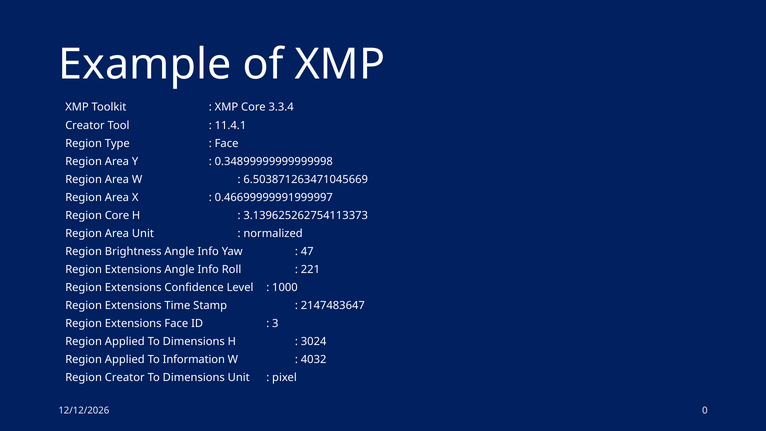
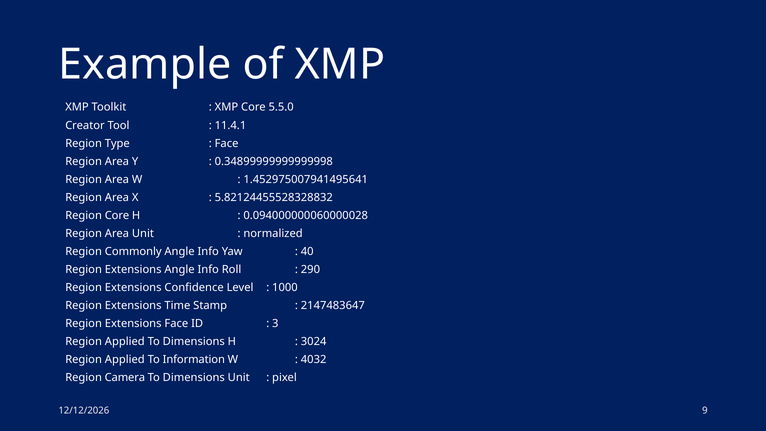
3.3.4: 3.3.4 -> 5.5.0
6.503871263471045669: 6.503871263471045669 -> 1.452975007941495641
0.46699999991999997: 0.46699999991999997 -> 5.82124455528328832
3.139625262754113373: 3.139625262754113373 -> 0.094000000060000028
Brightness: Brightness -> Commonly
47: 47 -> 40
221: 221 -> 290
Region Creator: Creator -> Camera
0: 0 -> 9
